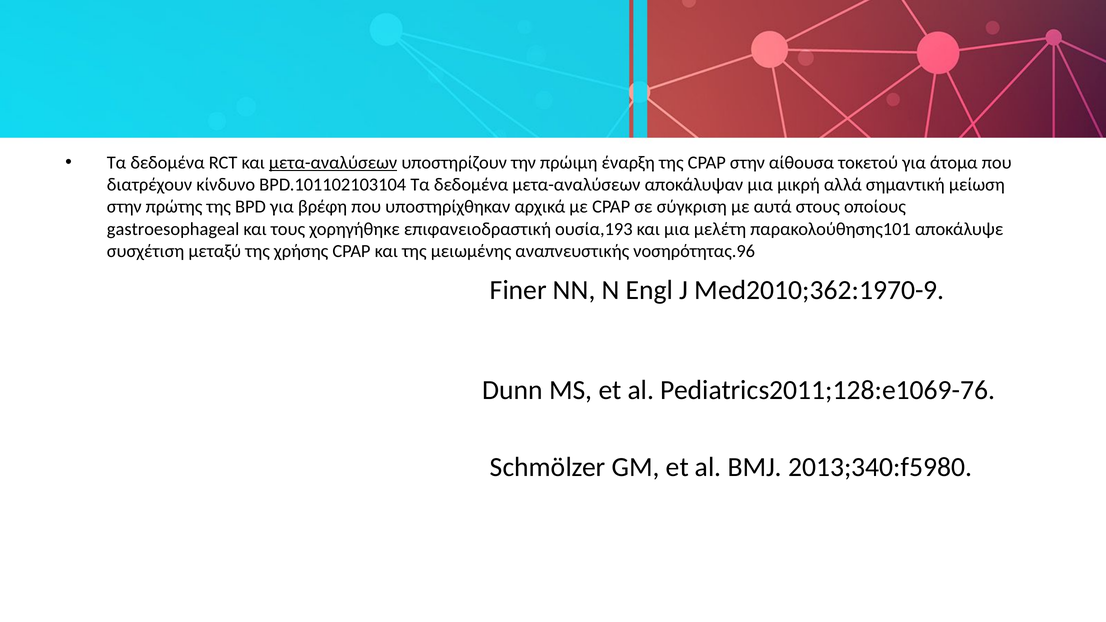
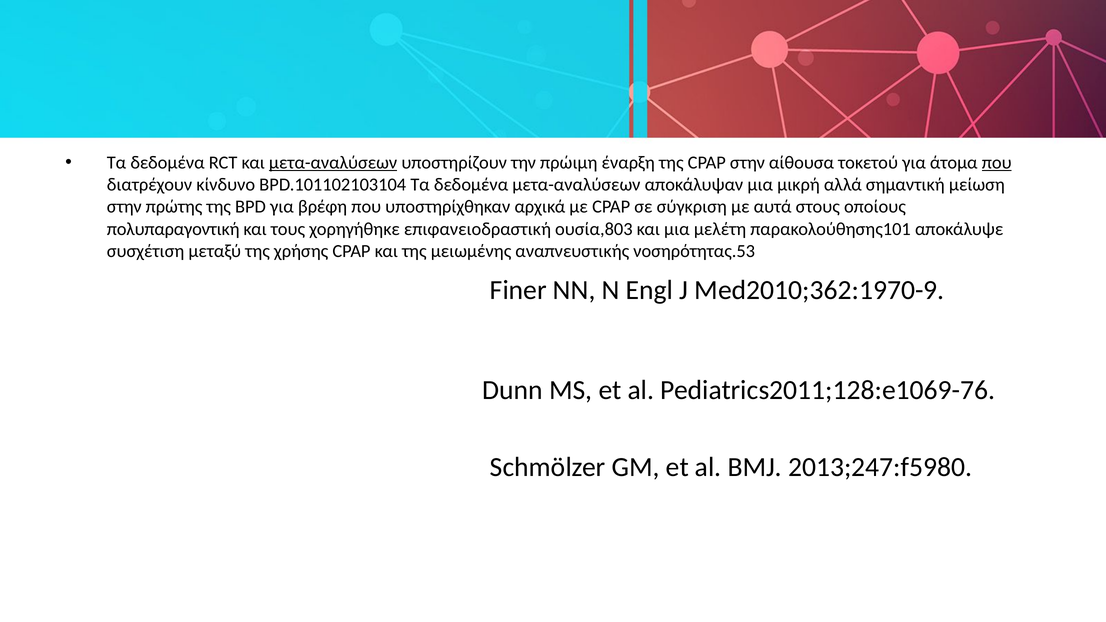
που at (997, 163) underline: none -> present
gastroesophageal: gastroesophageal -> πολυπαραγοντική
ουσία,193: ουσία,193 -> ουσία,803
νοσηρότητας.96: νοσηρότητας.96 -> νοσηρότητας.53
2013;340:f5980: 2013;340:f5980 -> 2013;247:f5980
